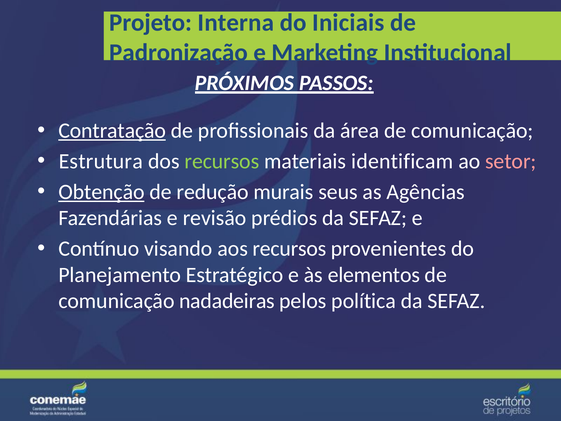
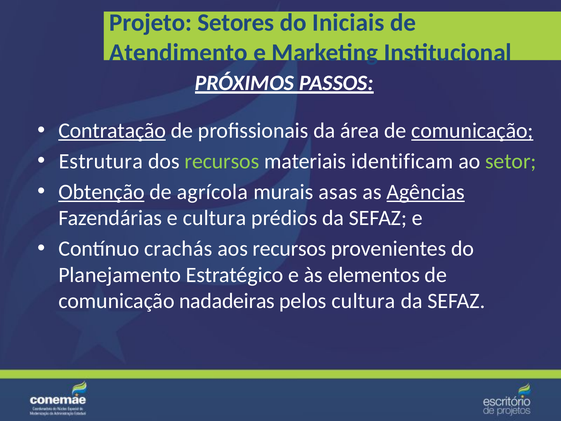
Interna: Interna -> Setores
Padronização: Padronização -> Atendimento
comunicação at (472, 131) underline: none -> present
setor colour: pink -> light green
redução: redução -> agrícola
seus: seus -> asas
Agências underline: none -> present
e revisão: revisão -> cultura
visando: visando -> crachás
pelos política: política -> cultura
